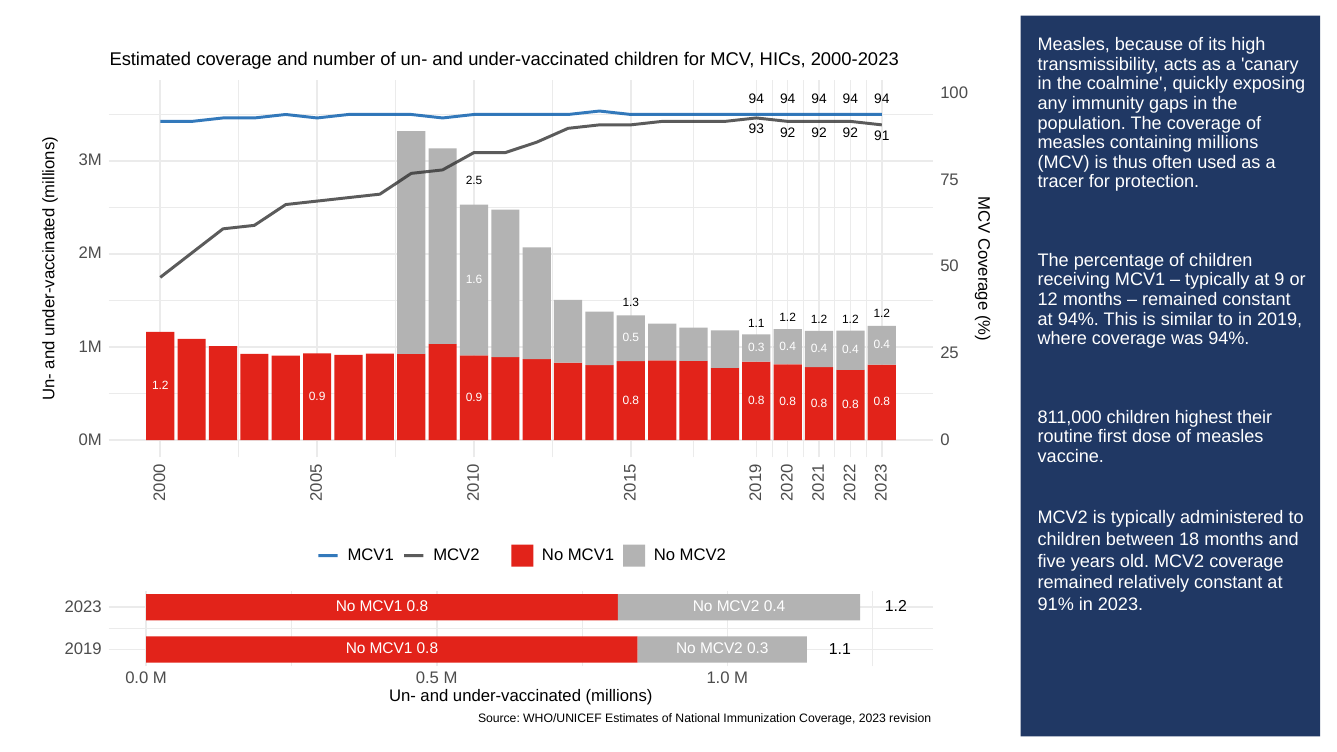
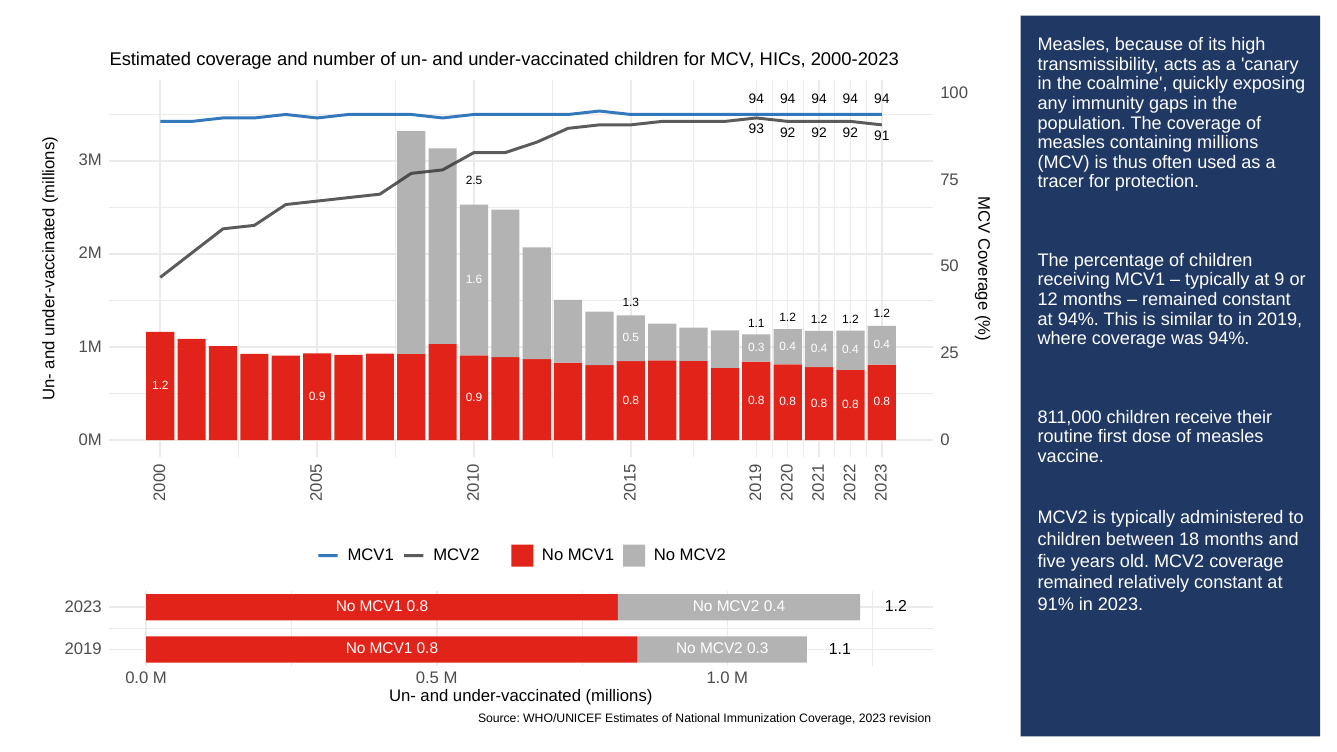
highest: highest -> receive
